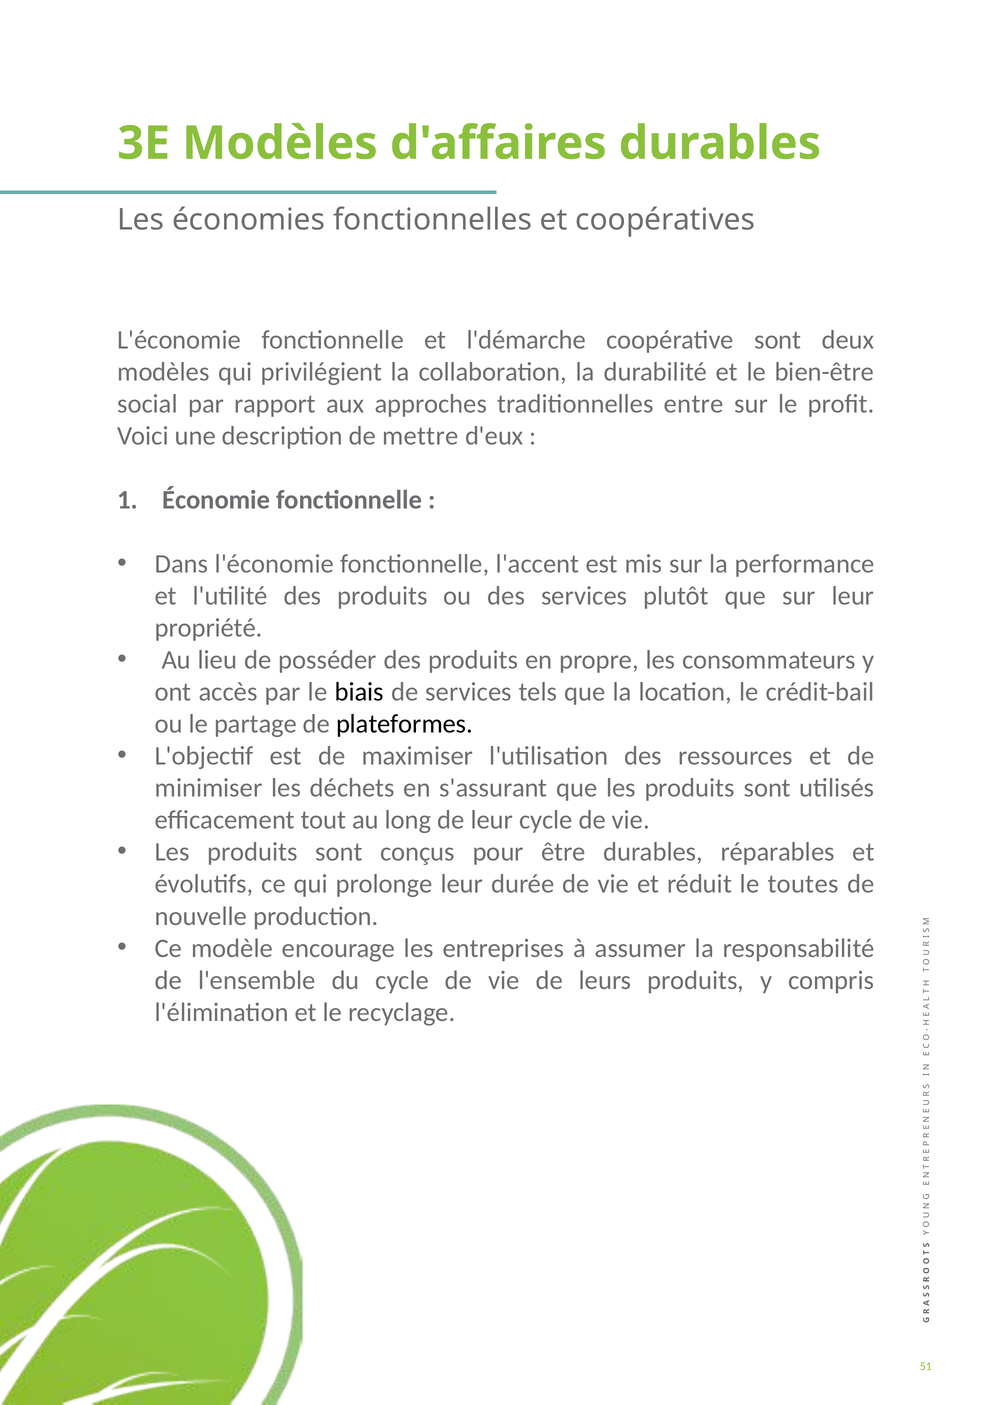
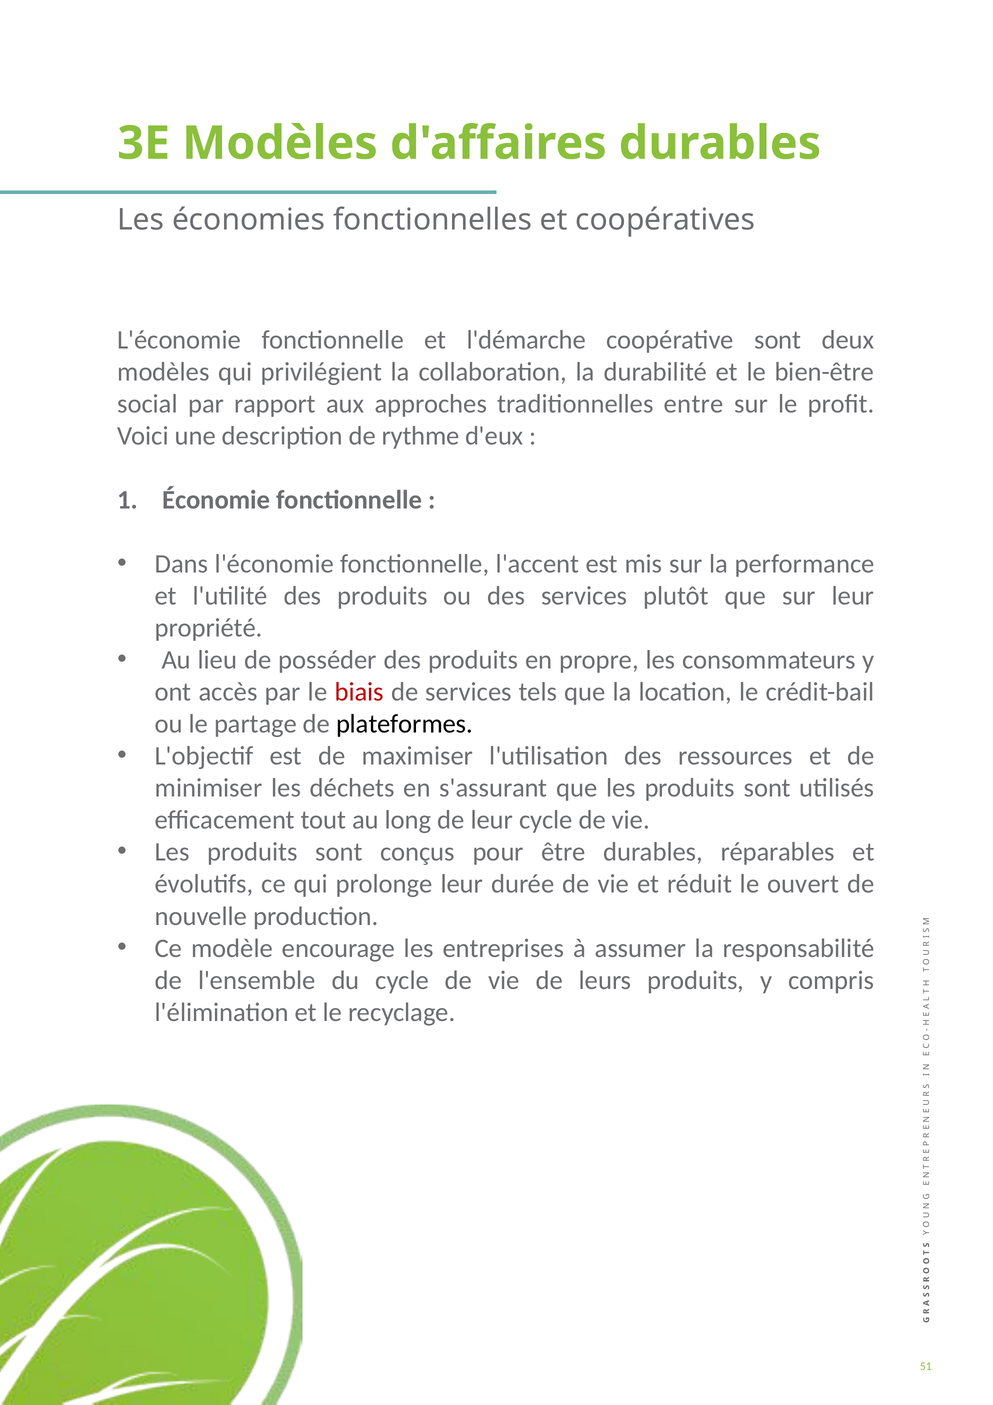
mettre: mettre -> rythme
biais colour: black -> red
toutes: toutes -> ouvert
